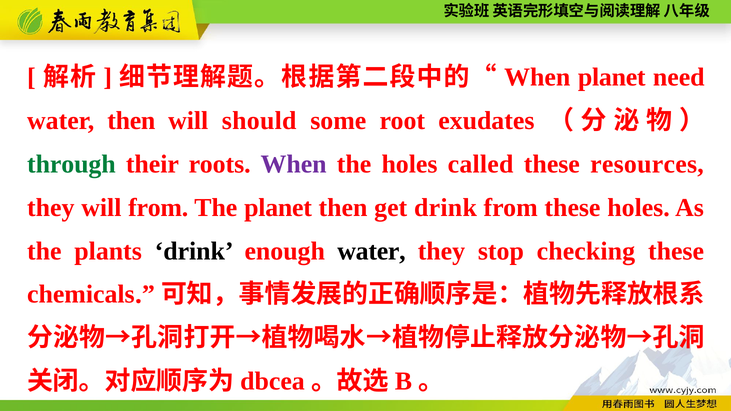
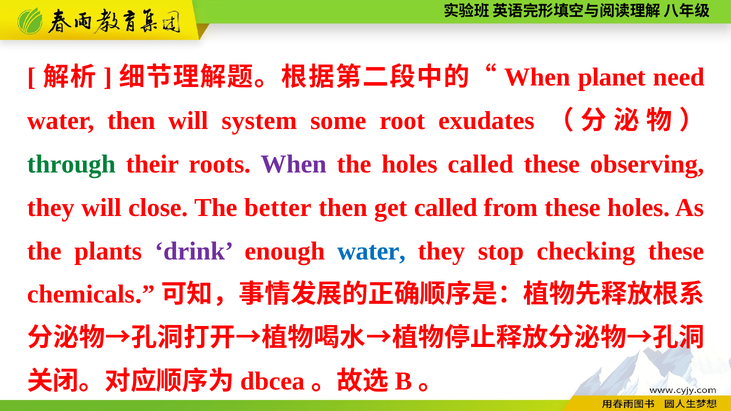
should: should -> system
resources: resources -> observing
will from: from -> close
The planet: planet -> better
get drink: drink -> called
drink at (194, 251) colour: black -> purple
water at (371, 251) colour: black -> blue
